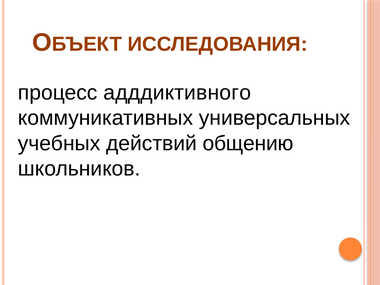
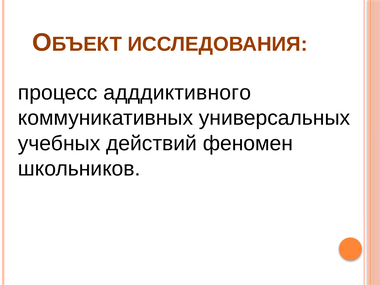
общению: общению -> феномен
